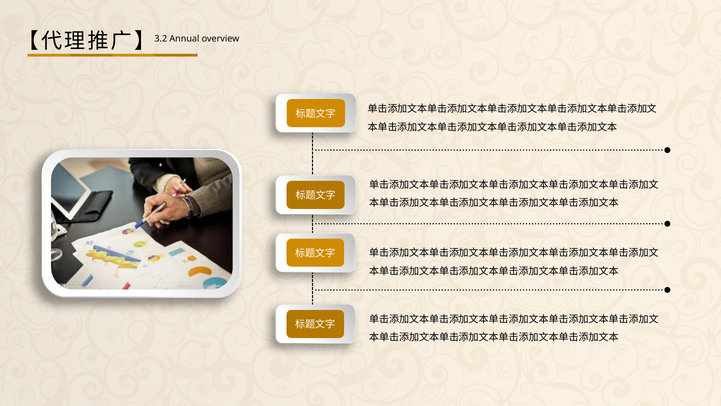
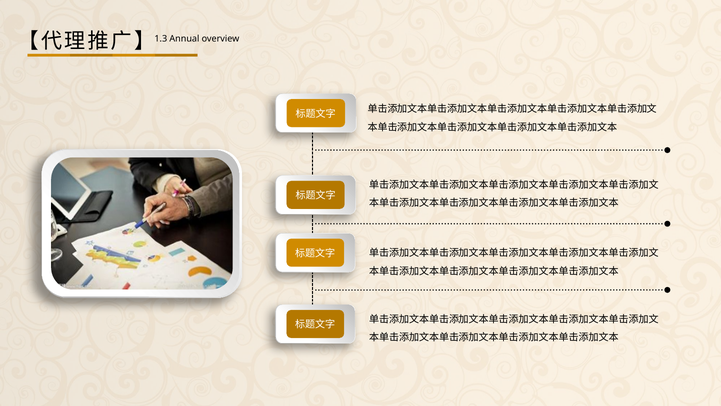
3.2: 3.2 -> 1.3
